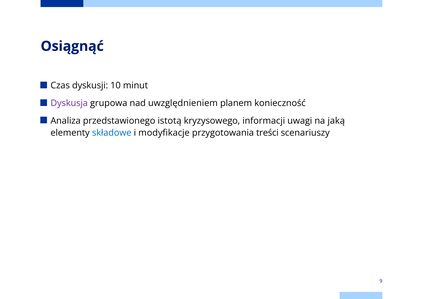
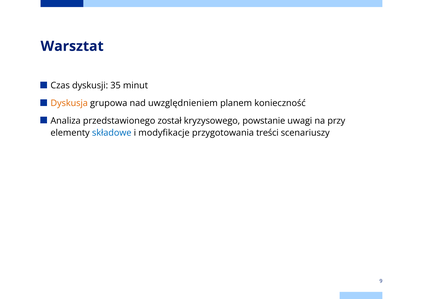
Osiągnąć: Osiągnąć -> Warsztat
10: 10 -> 35
Dyskusja colour: purple -> orange
istotą: istotą -> został
informacji: informacji -> powstanie
jaką: jaką -> przy
